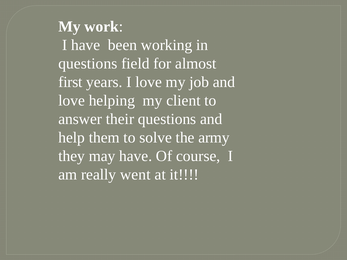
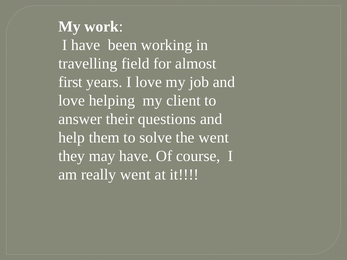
questions at (88, 64): questions -> travelling
the army: army -> went
